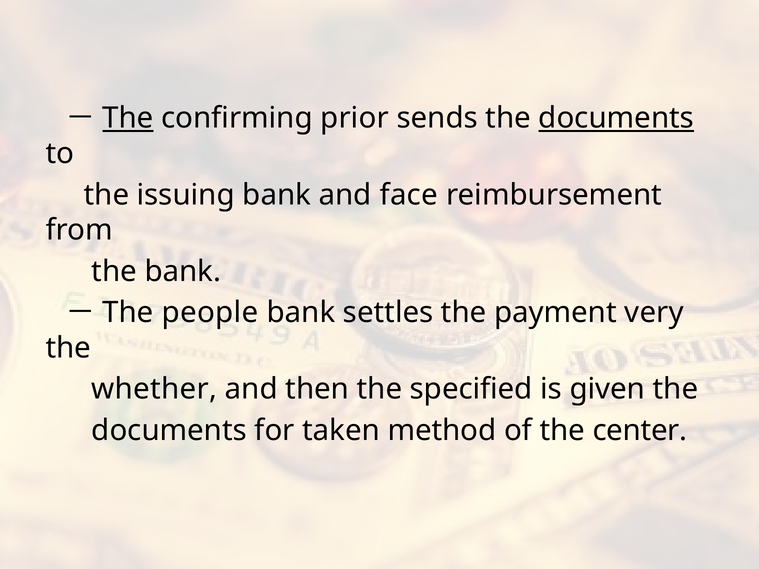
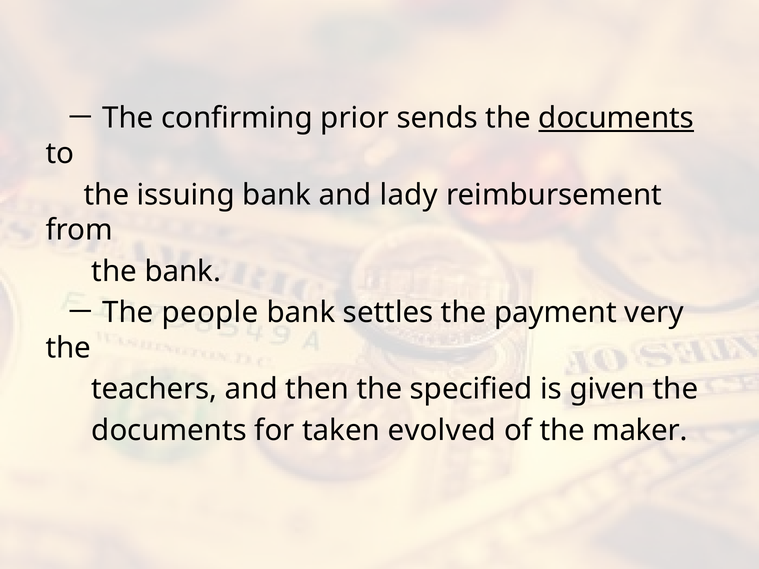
The at (128, 118) underline: present -> none
face: face -> lady
whether: whether -> teachers
method: method -> evolved
center: center -> maker
